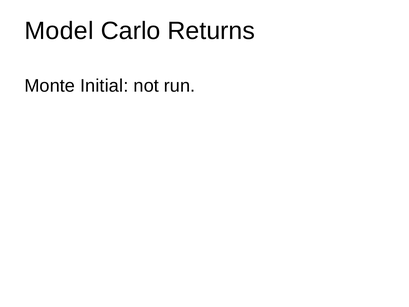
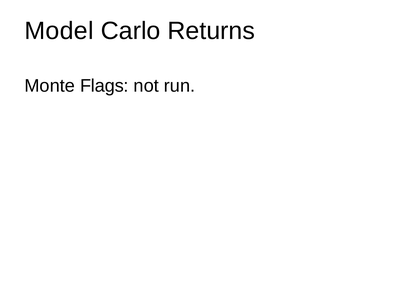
Initial: Initial -> Flags
